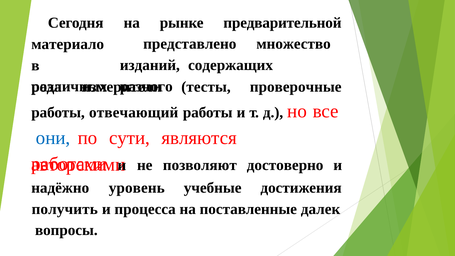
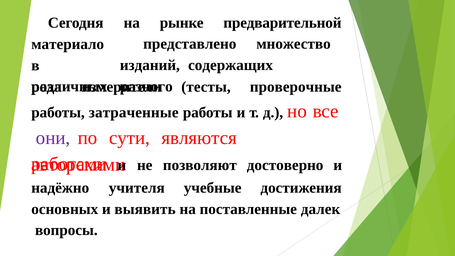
отвечающий: отвечающий -> затраченные
они colour: blue -> purple
уровень: уровень -> учителя
получить: получить -> основных
процесса: процесса -> выявить
